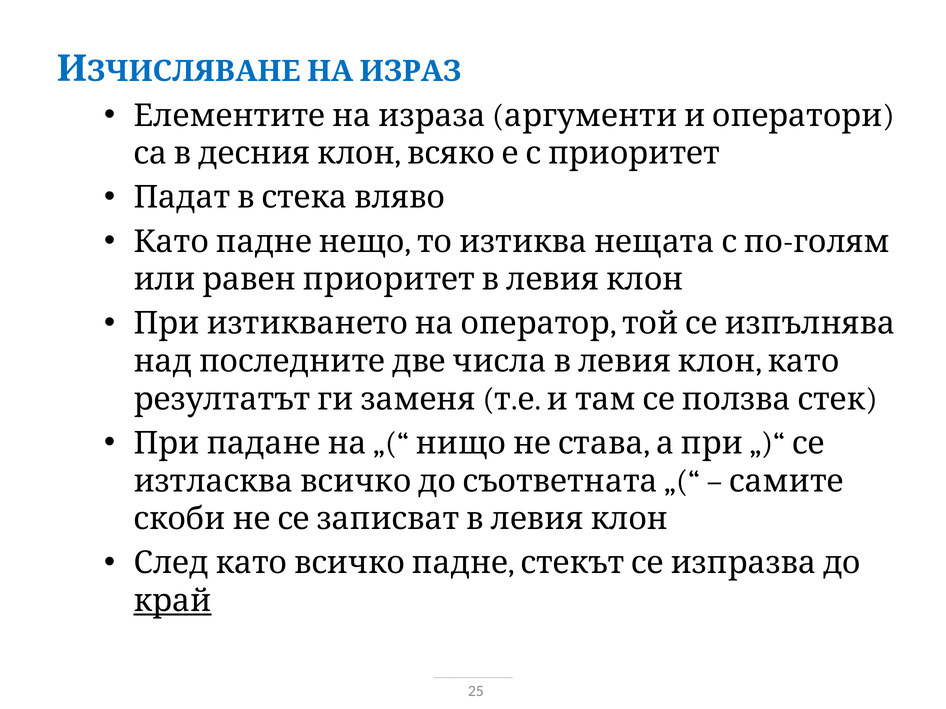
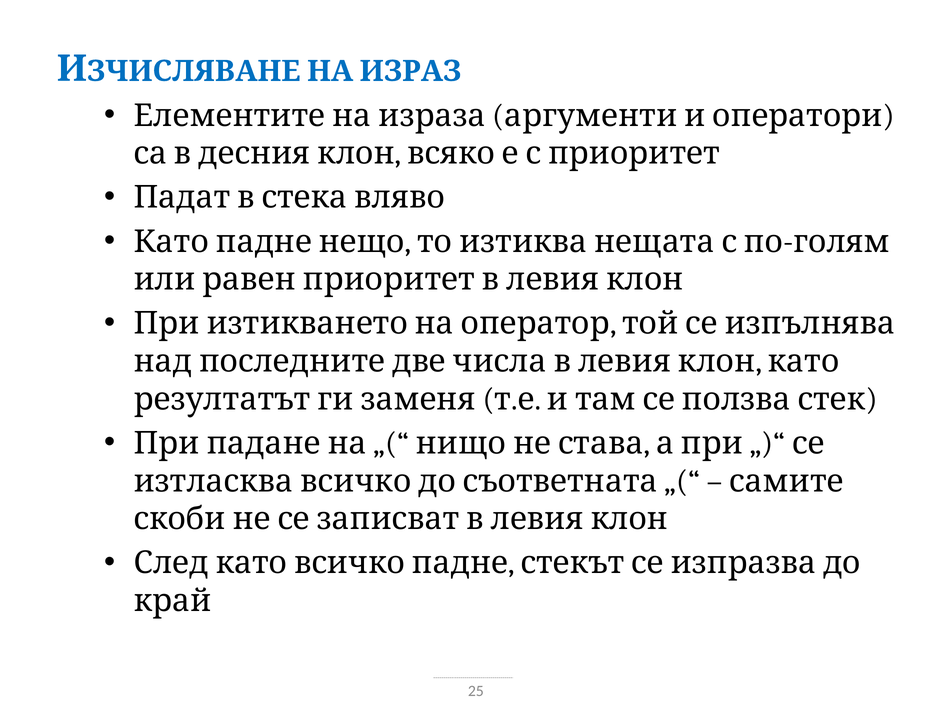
край underline: present -> none
